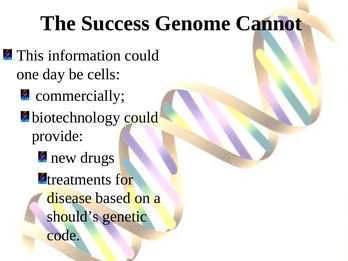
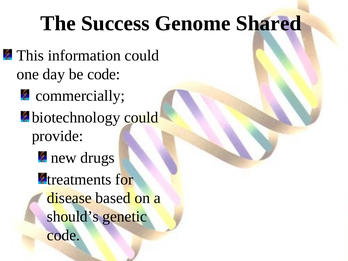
Cannot: Cannot -> Shared
be cells: cells -> code
